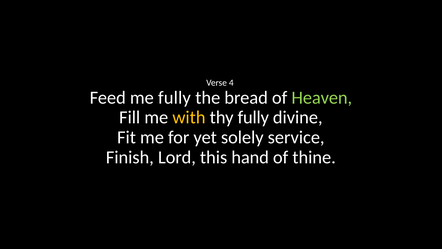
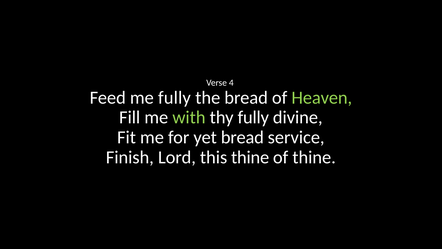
with colour: yellow -> light green
yet solely: solely -> bread
this hand: hand -> thine
